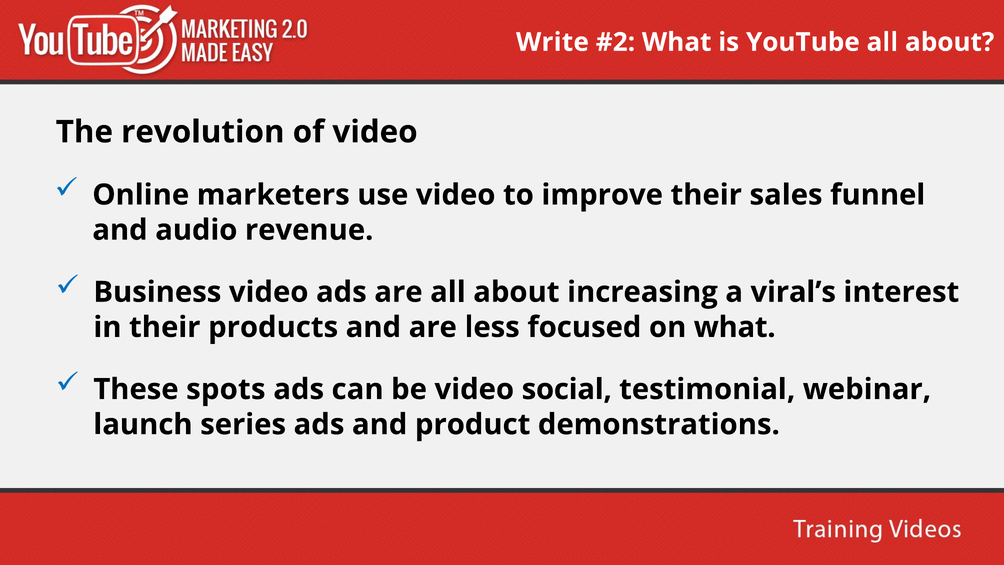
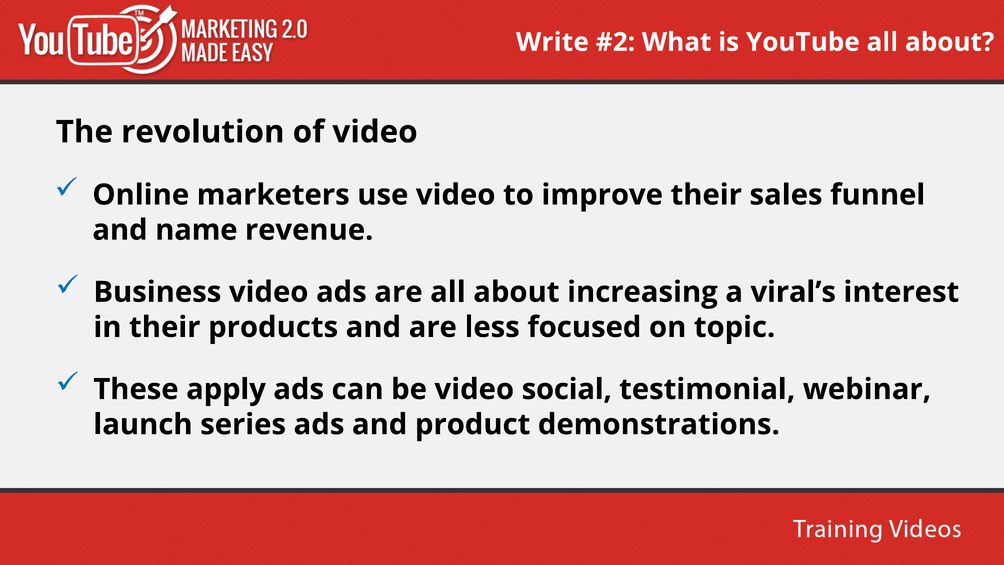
audio: audio -> name
on what: what -> topic
spots: spots -> apply
